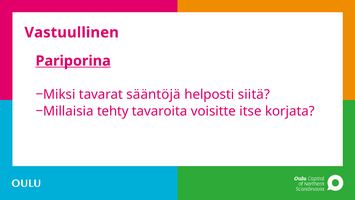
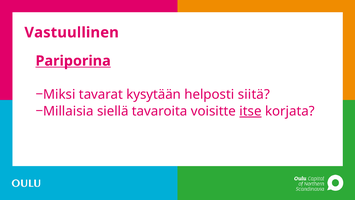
sääntöjä: sääntöjä -> kysytään
tehty: tehty -> siellä
itse underline: none -> present
